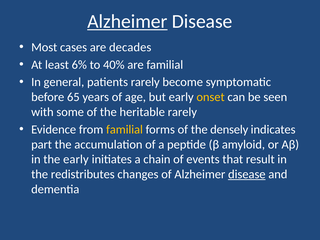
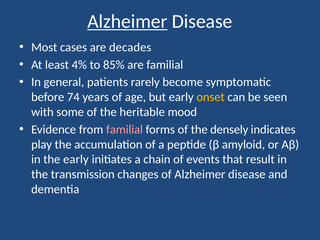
6%: 6% -> 4%
40%: 40% -> 85%
65: 65 -> 74
heritable rarely: rarely -> mood
familial at (125, 129) colour: yellow -> pink
part: part -> play
redistributes: redistributes -> transmission
disease at (247, 174) underline: present -> none
